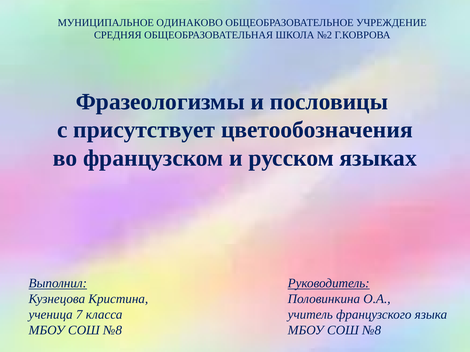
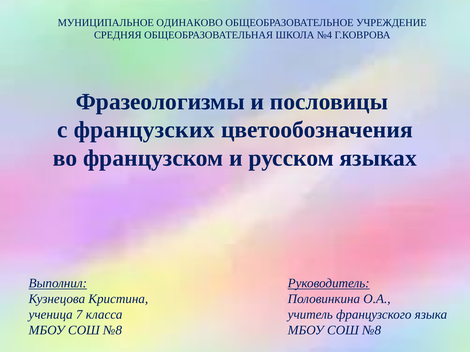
№2: №2 -> №4
присутствует: присутствует -> французских
